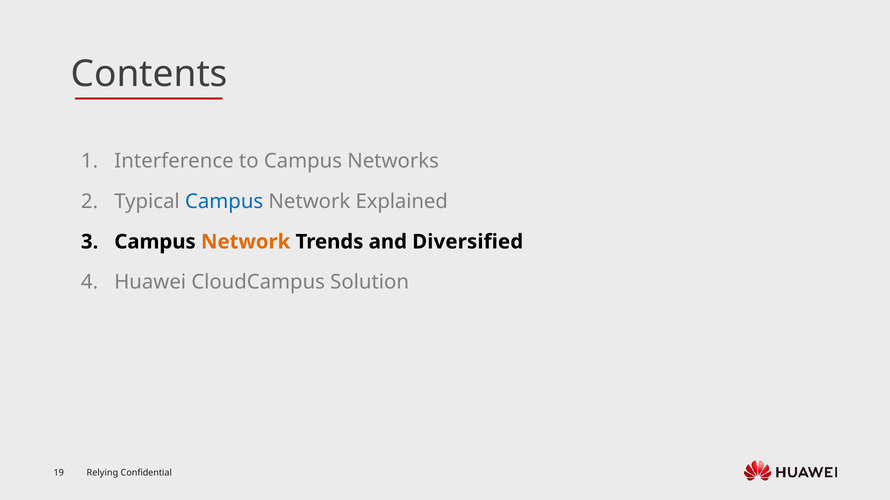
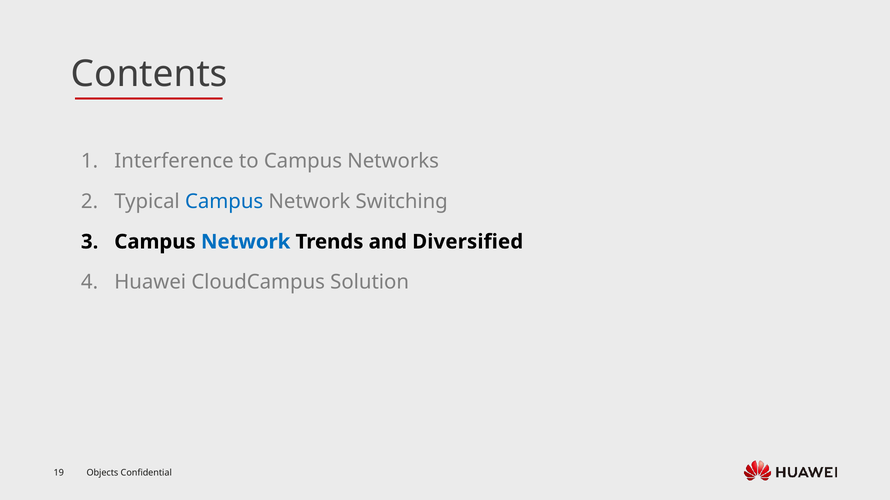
Explained: Explained -> Switching
Network at (246, 242) colour: orange -> blue
Relying: Relying -> Objects
